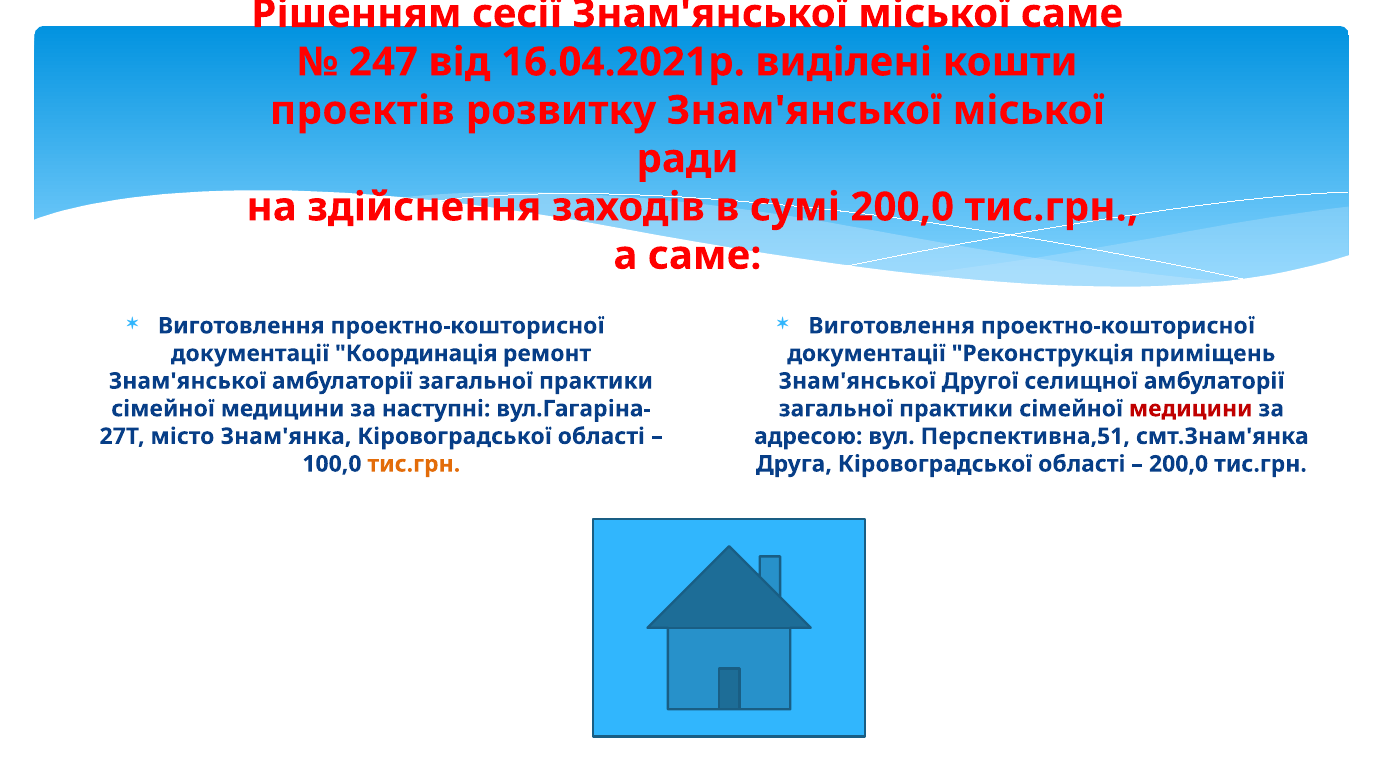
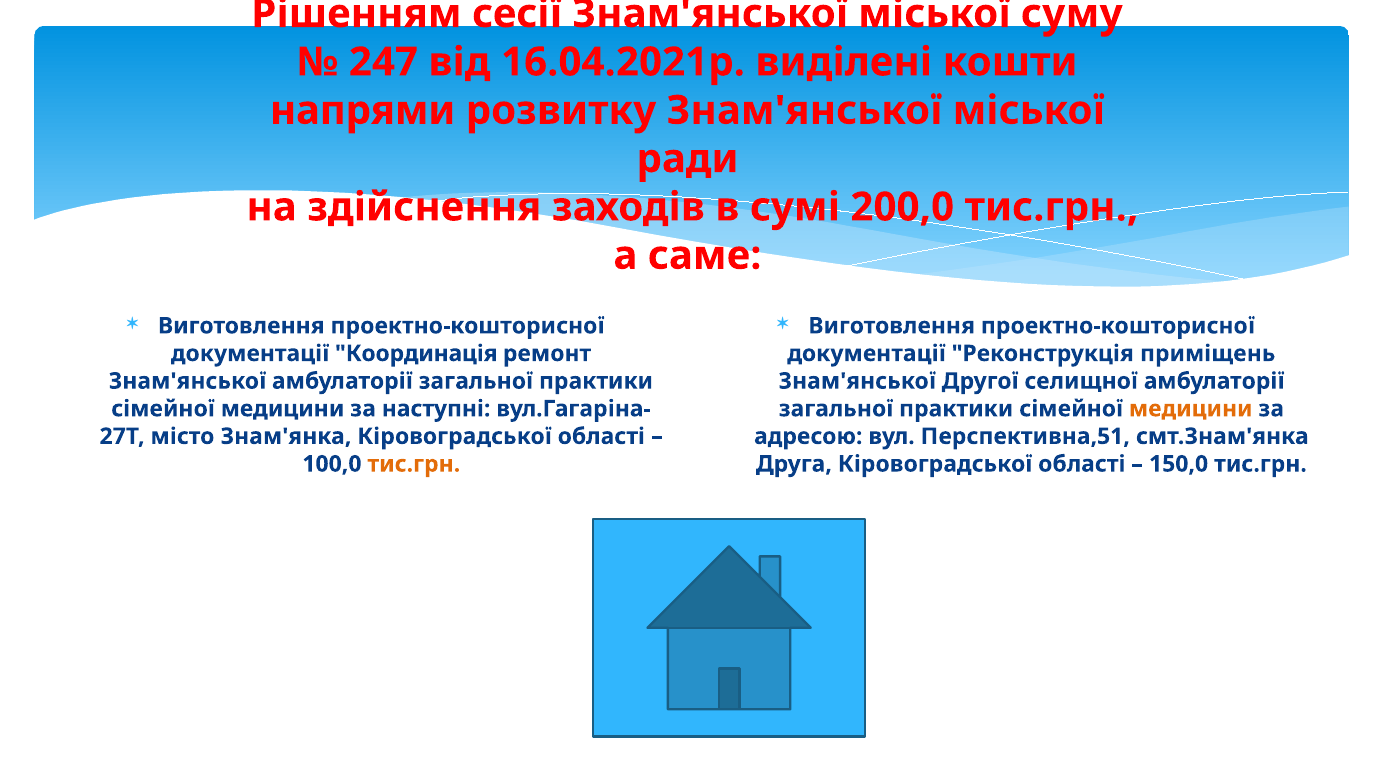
міської саме: саме -> суму
проектів: проектів -> напрями
медицини at (1191, 409) colour: red -> orange
200,0 at (1179, 464): 200,0 -> 150,0
